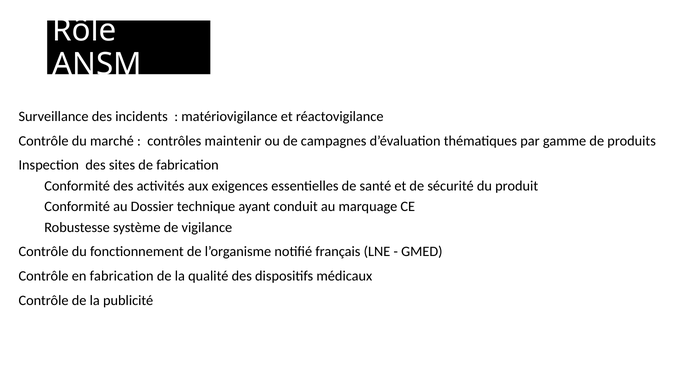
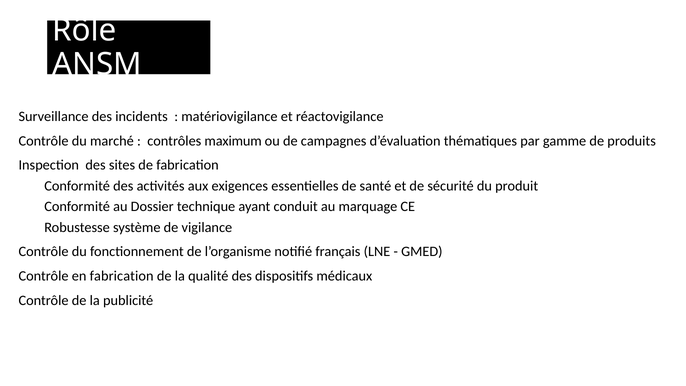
maintenir: maintenir -> maximum
